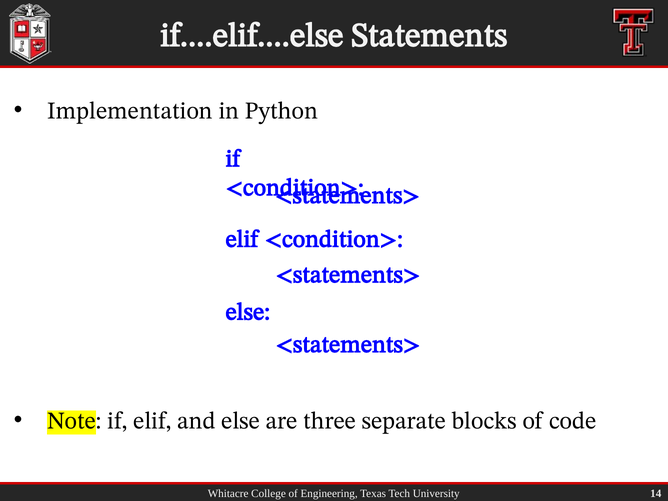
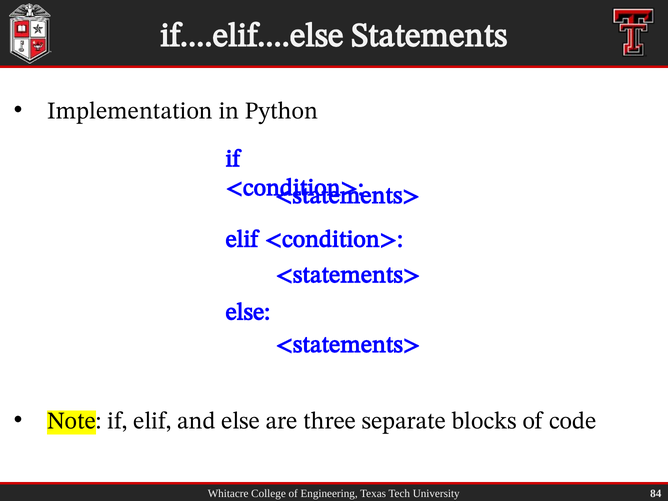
14: 14 -> 84
